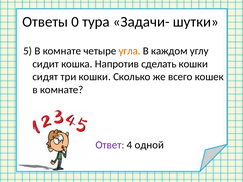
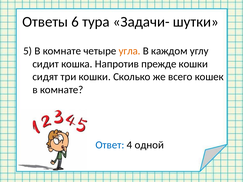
0: 0 -> 6
сделать: сделать -> прежде
Ответ colour: purple -> blue
